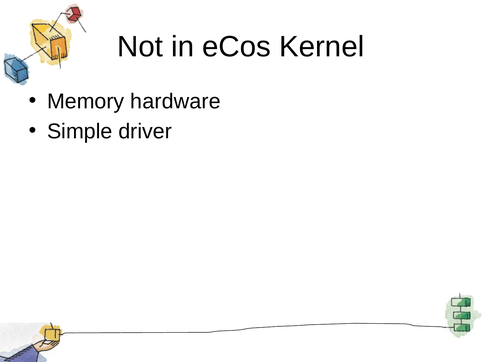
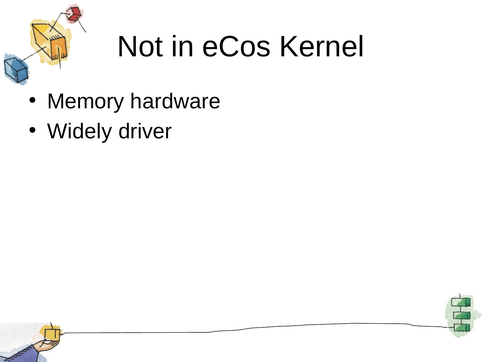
Simple: Simple -> Widely
